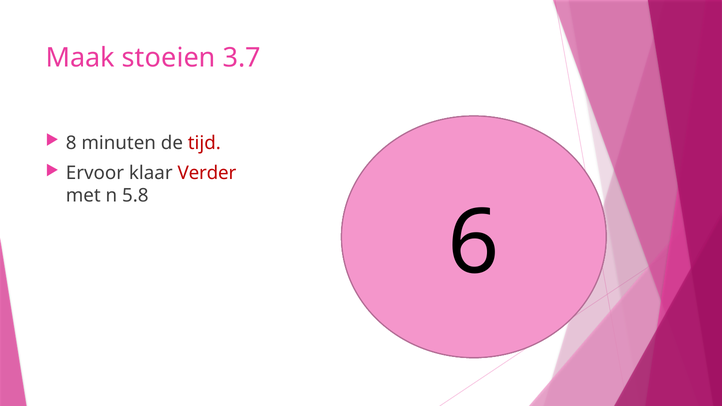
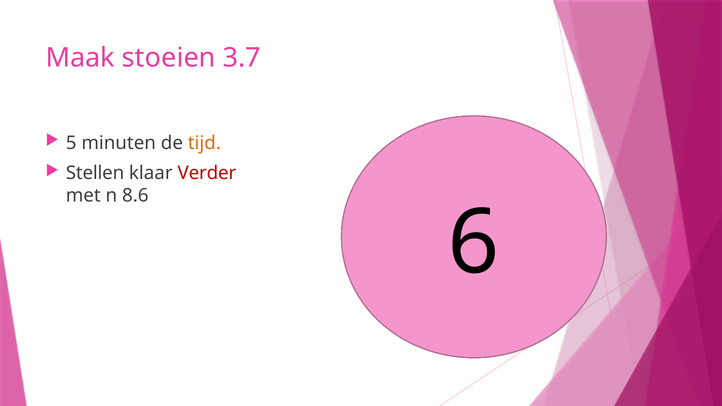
8: 8 -> 5
tijd colour: red -> orange
Ervoor: Ervoor -> Stellen
5.8: 5.8 -> 8.6
